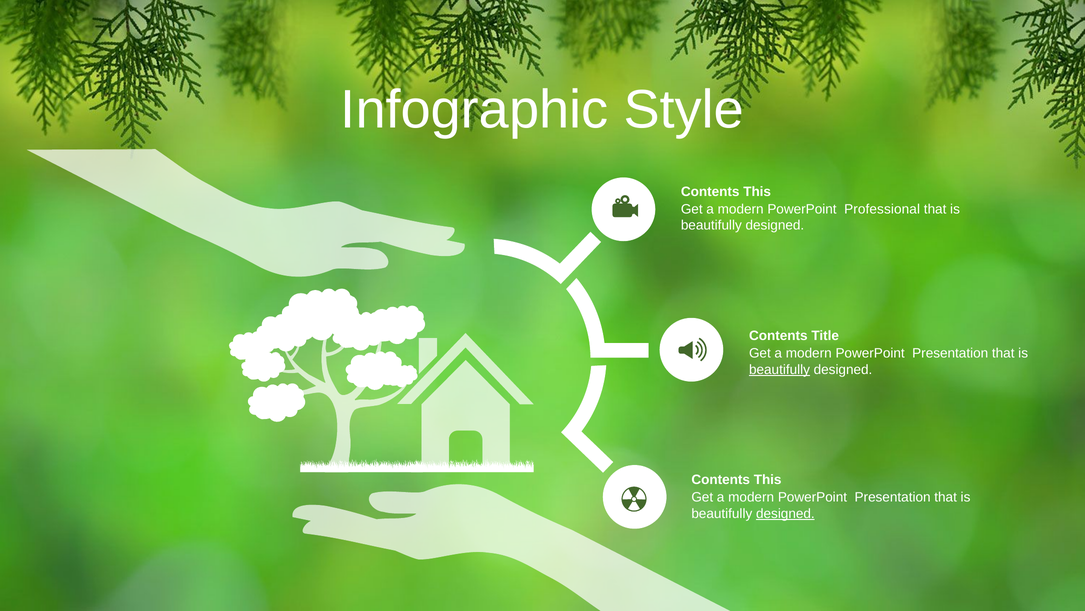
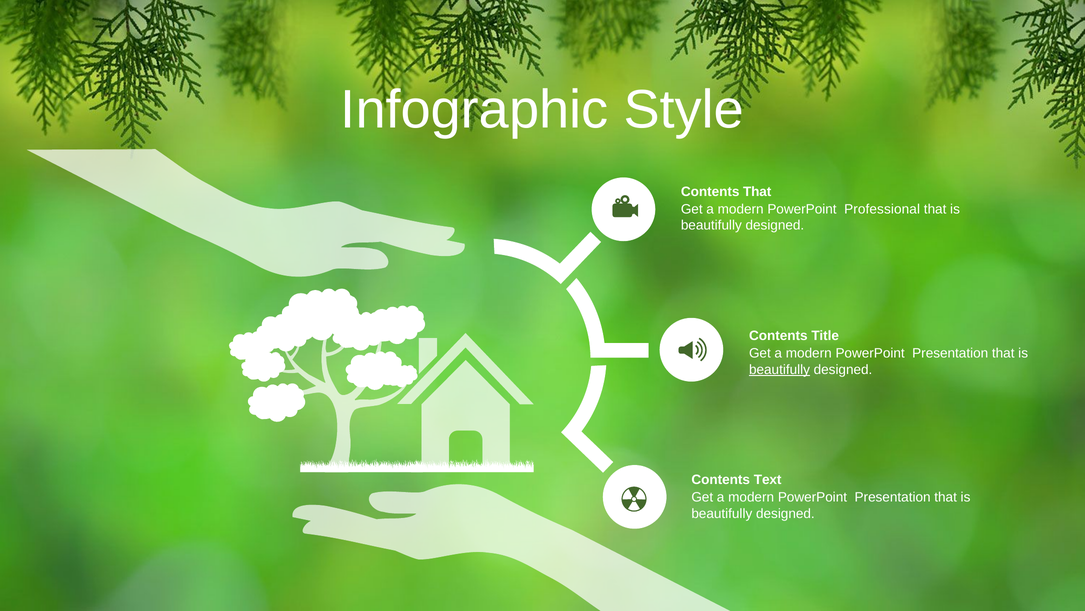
This at (757, 191): This -> That
This at (768, 479): This -> Text
designed at (785, 513) underline: present -> none
